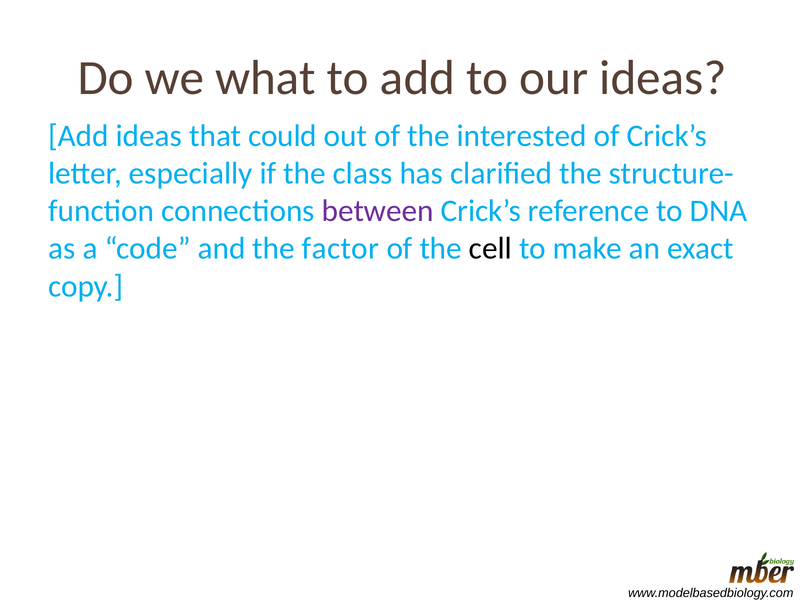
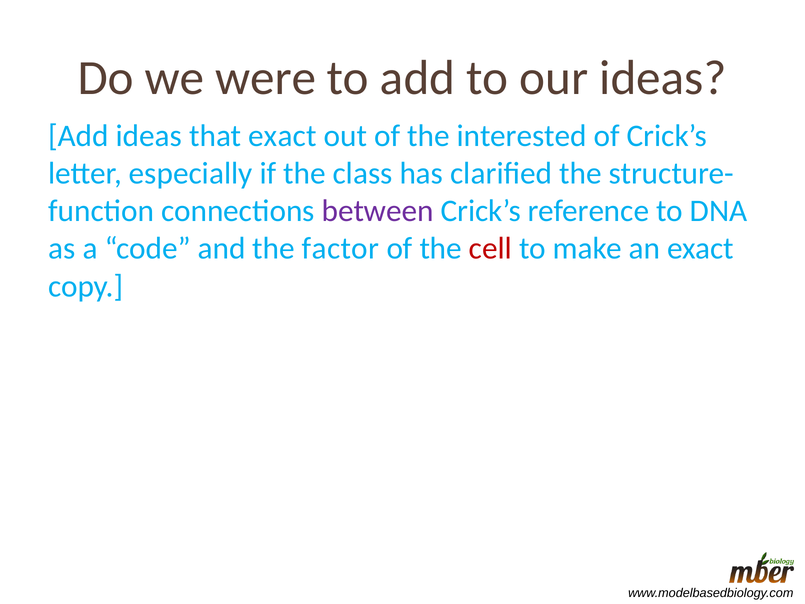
what: what -> were
that could: could -> exact
cell colour: black -> red
